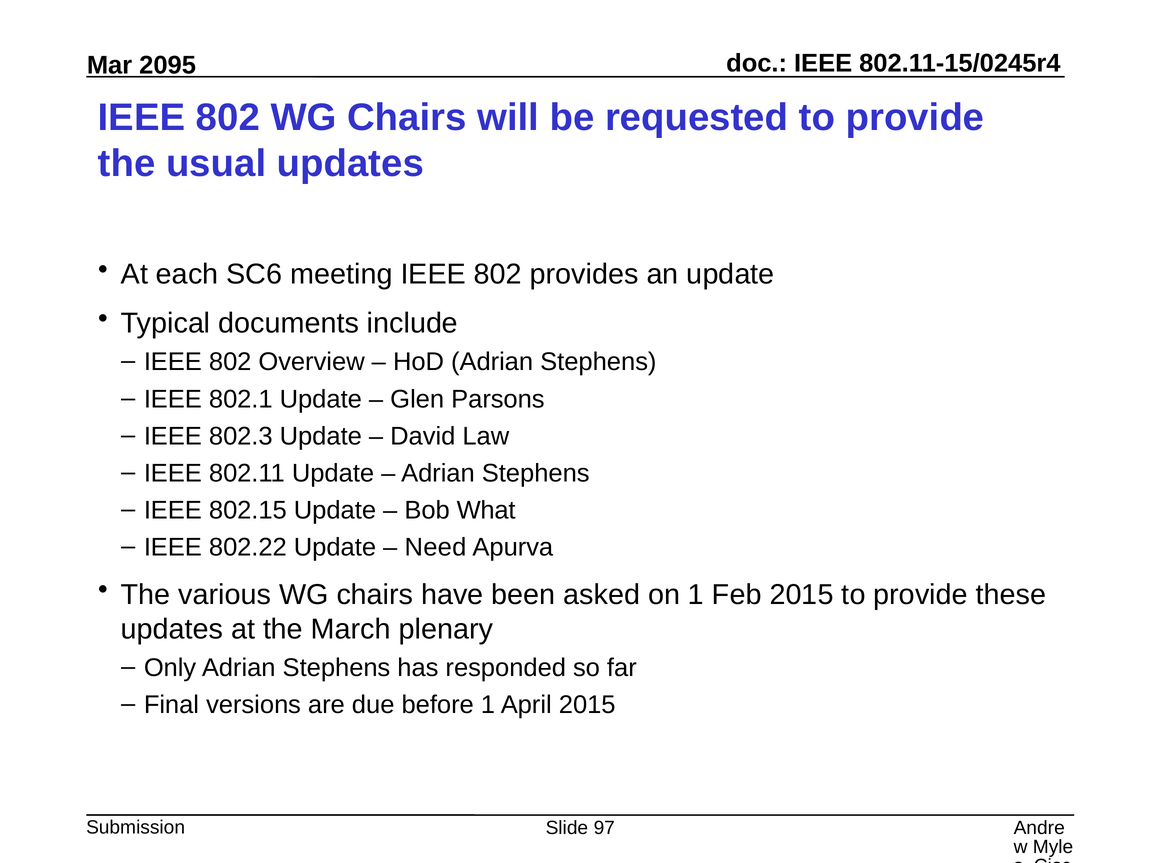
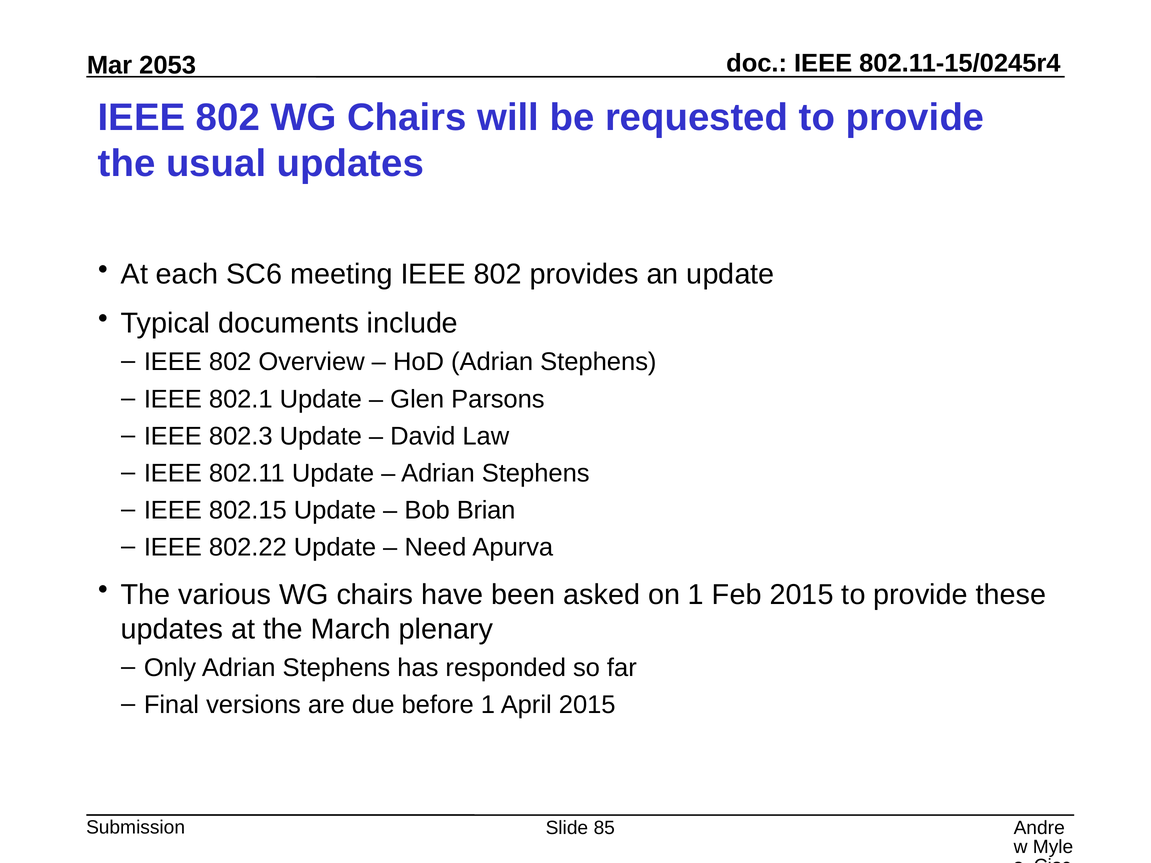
2095: 2095 -> 2053
What: What -> Brian
97: 97 -> 85
